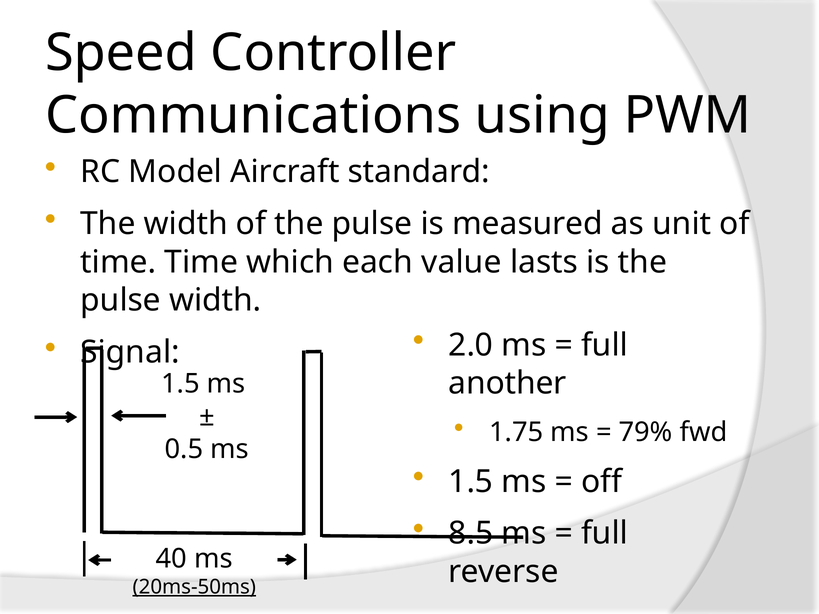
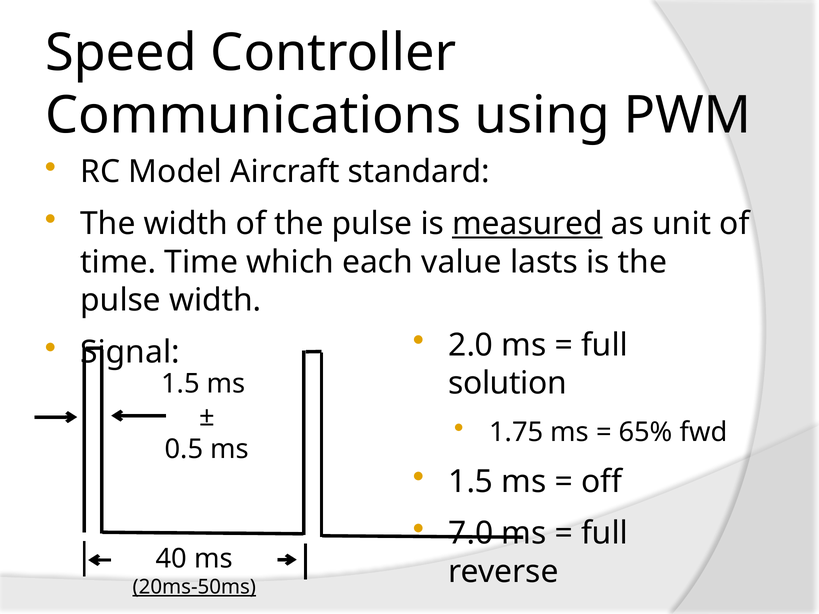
measured underline: none -> present
another: another -> solution
79%: 79% -> 65%
8.5: 8.5 -> 7.0
